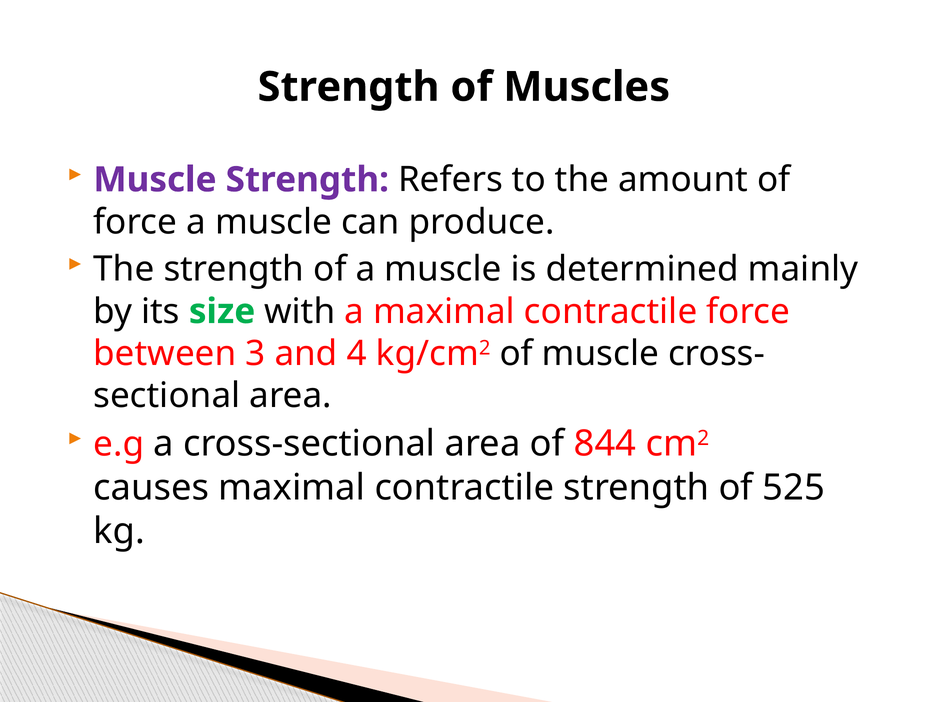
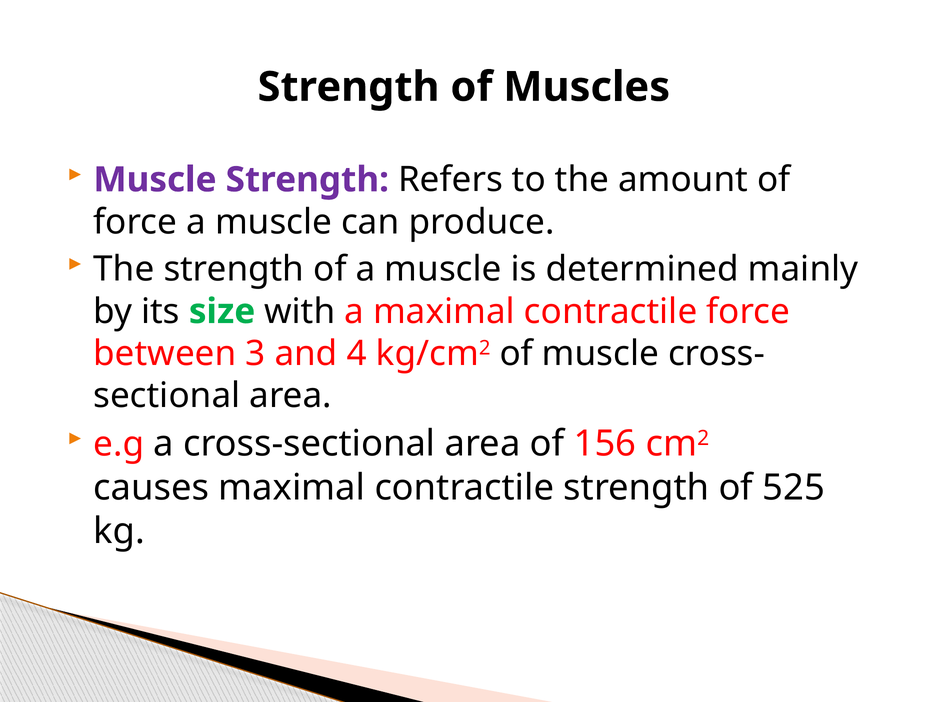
844: 844 -> 156
